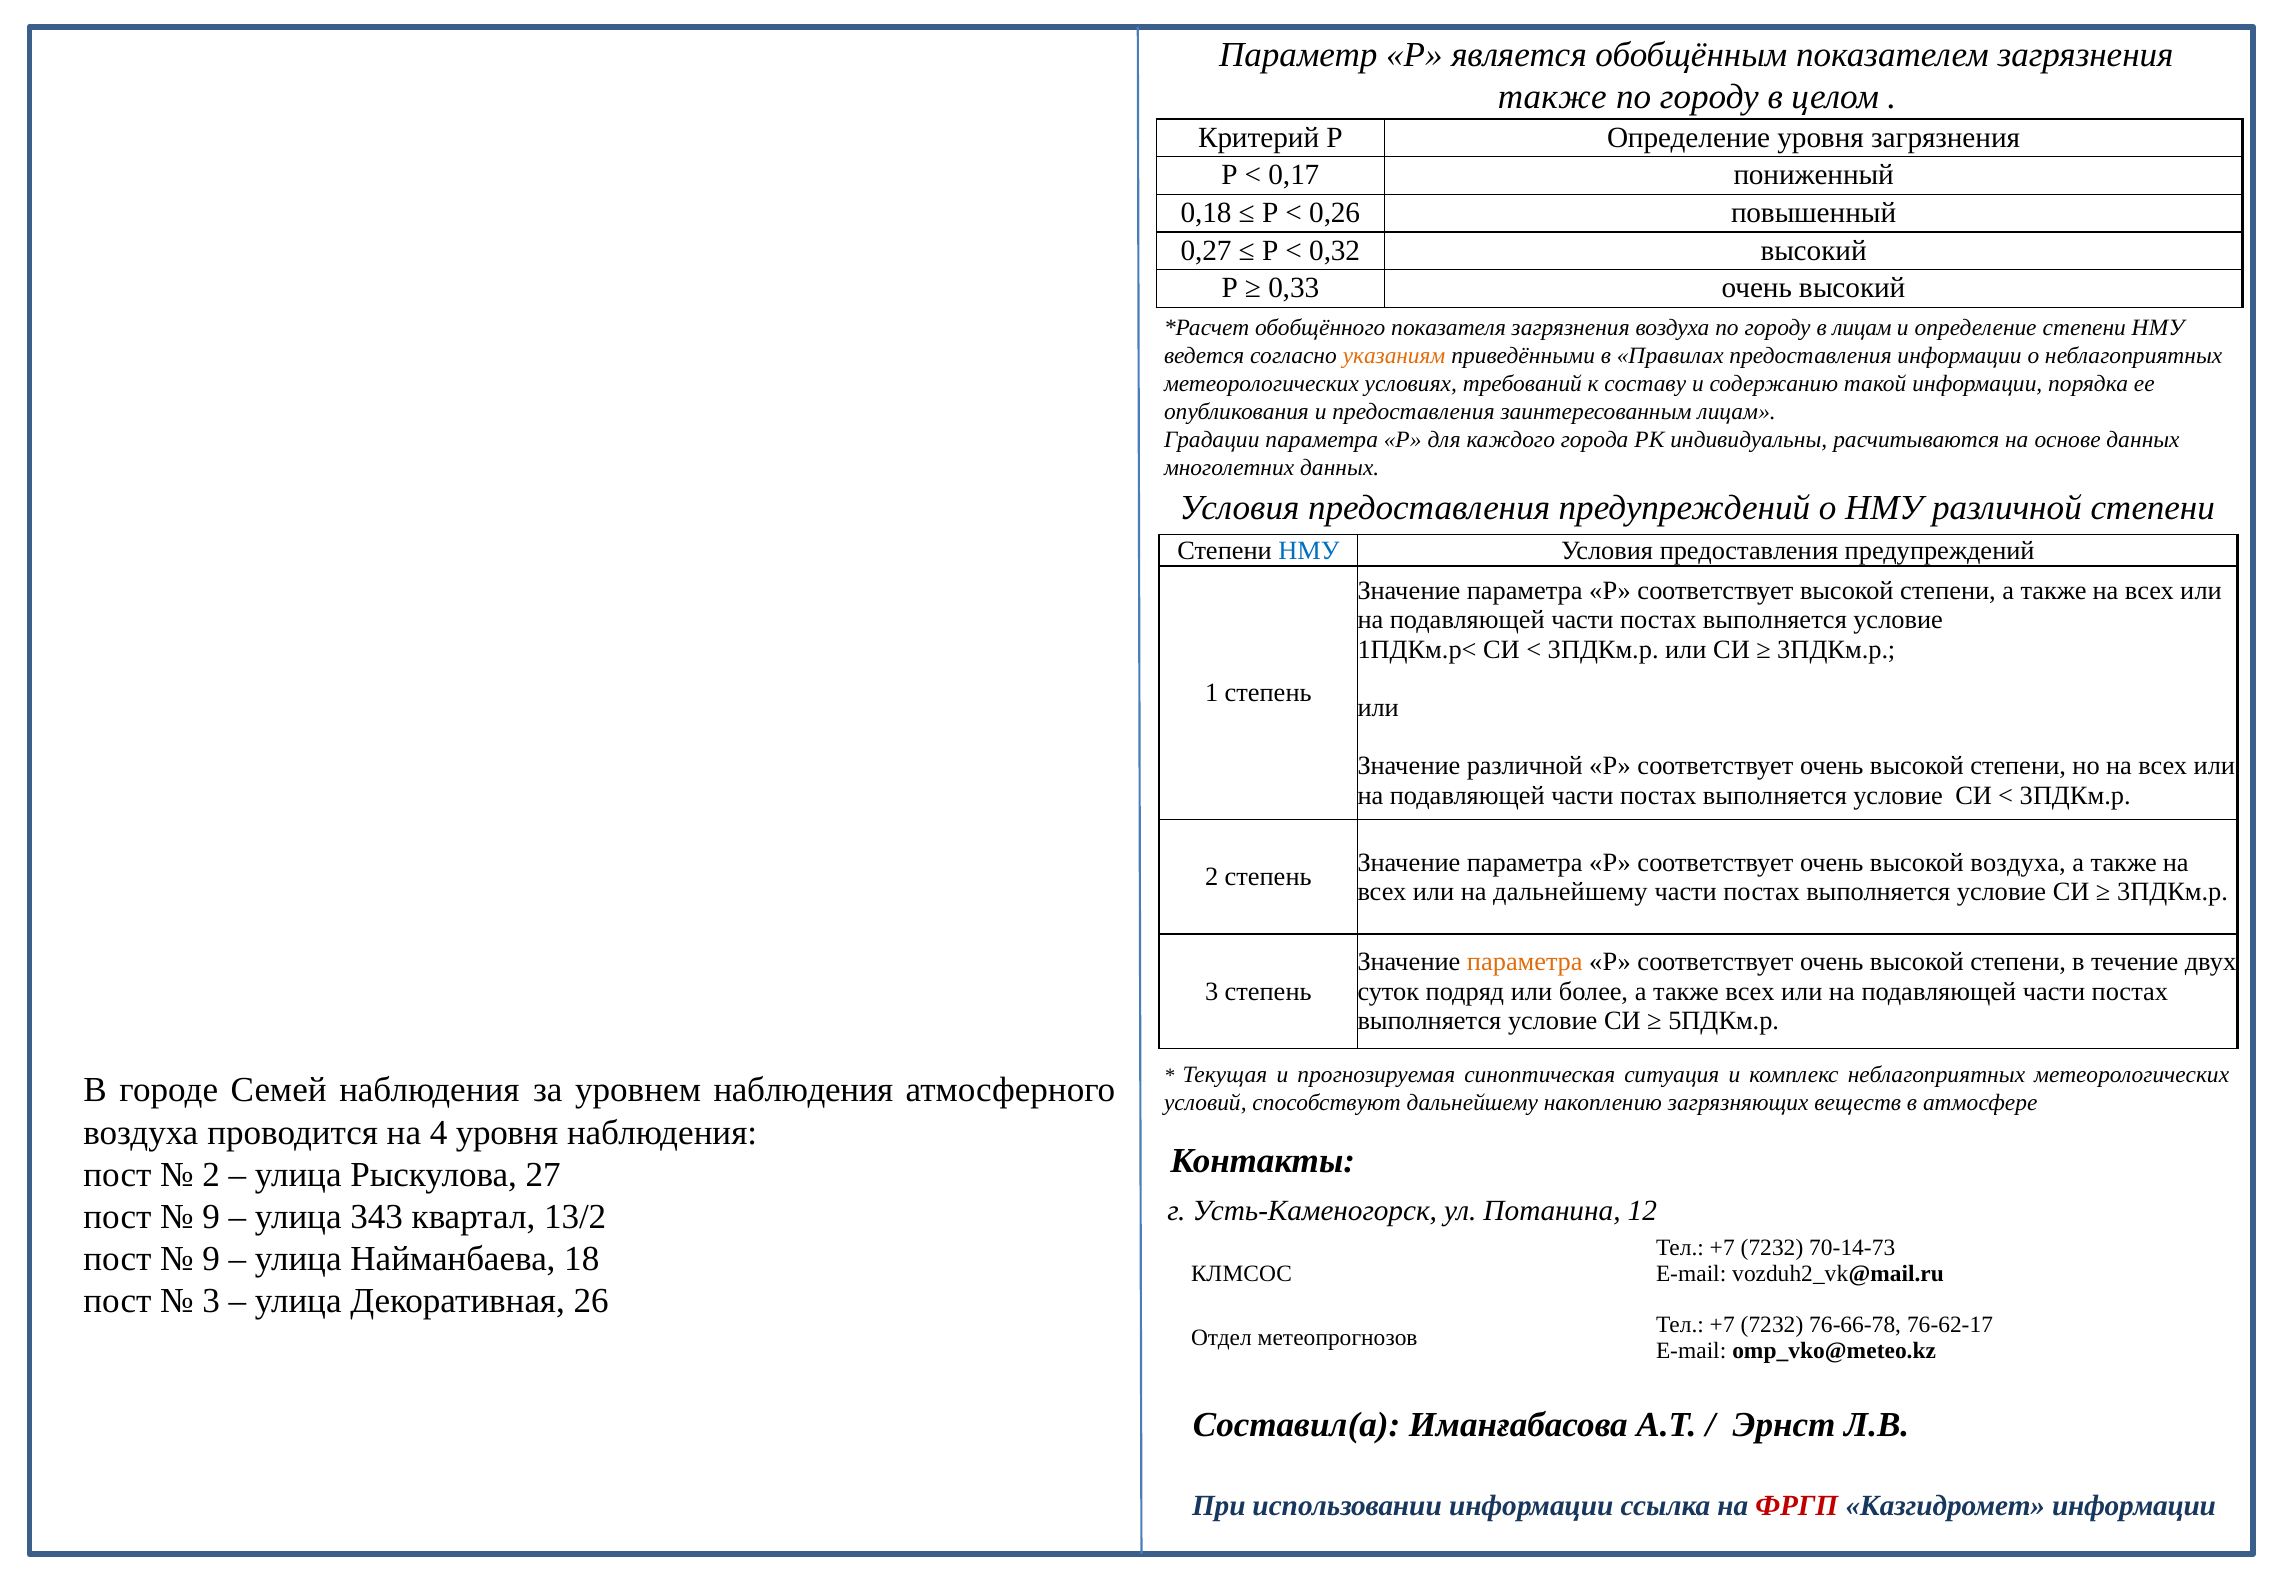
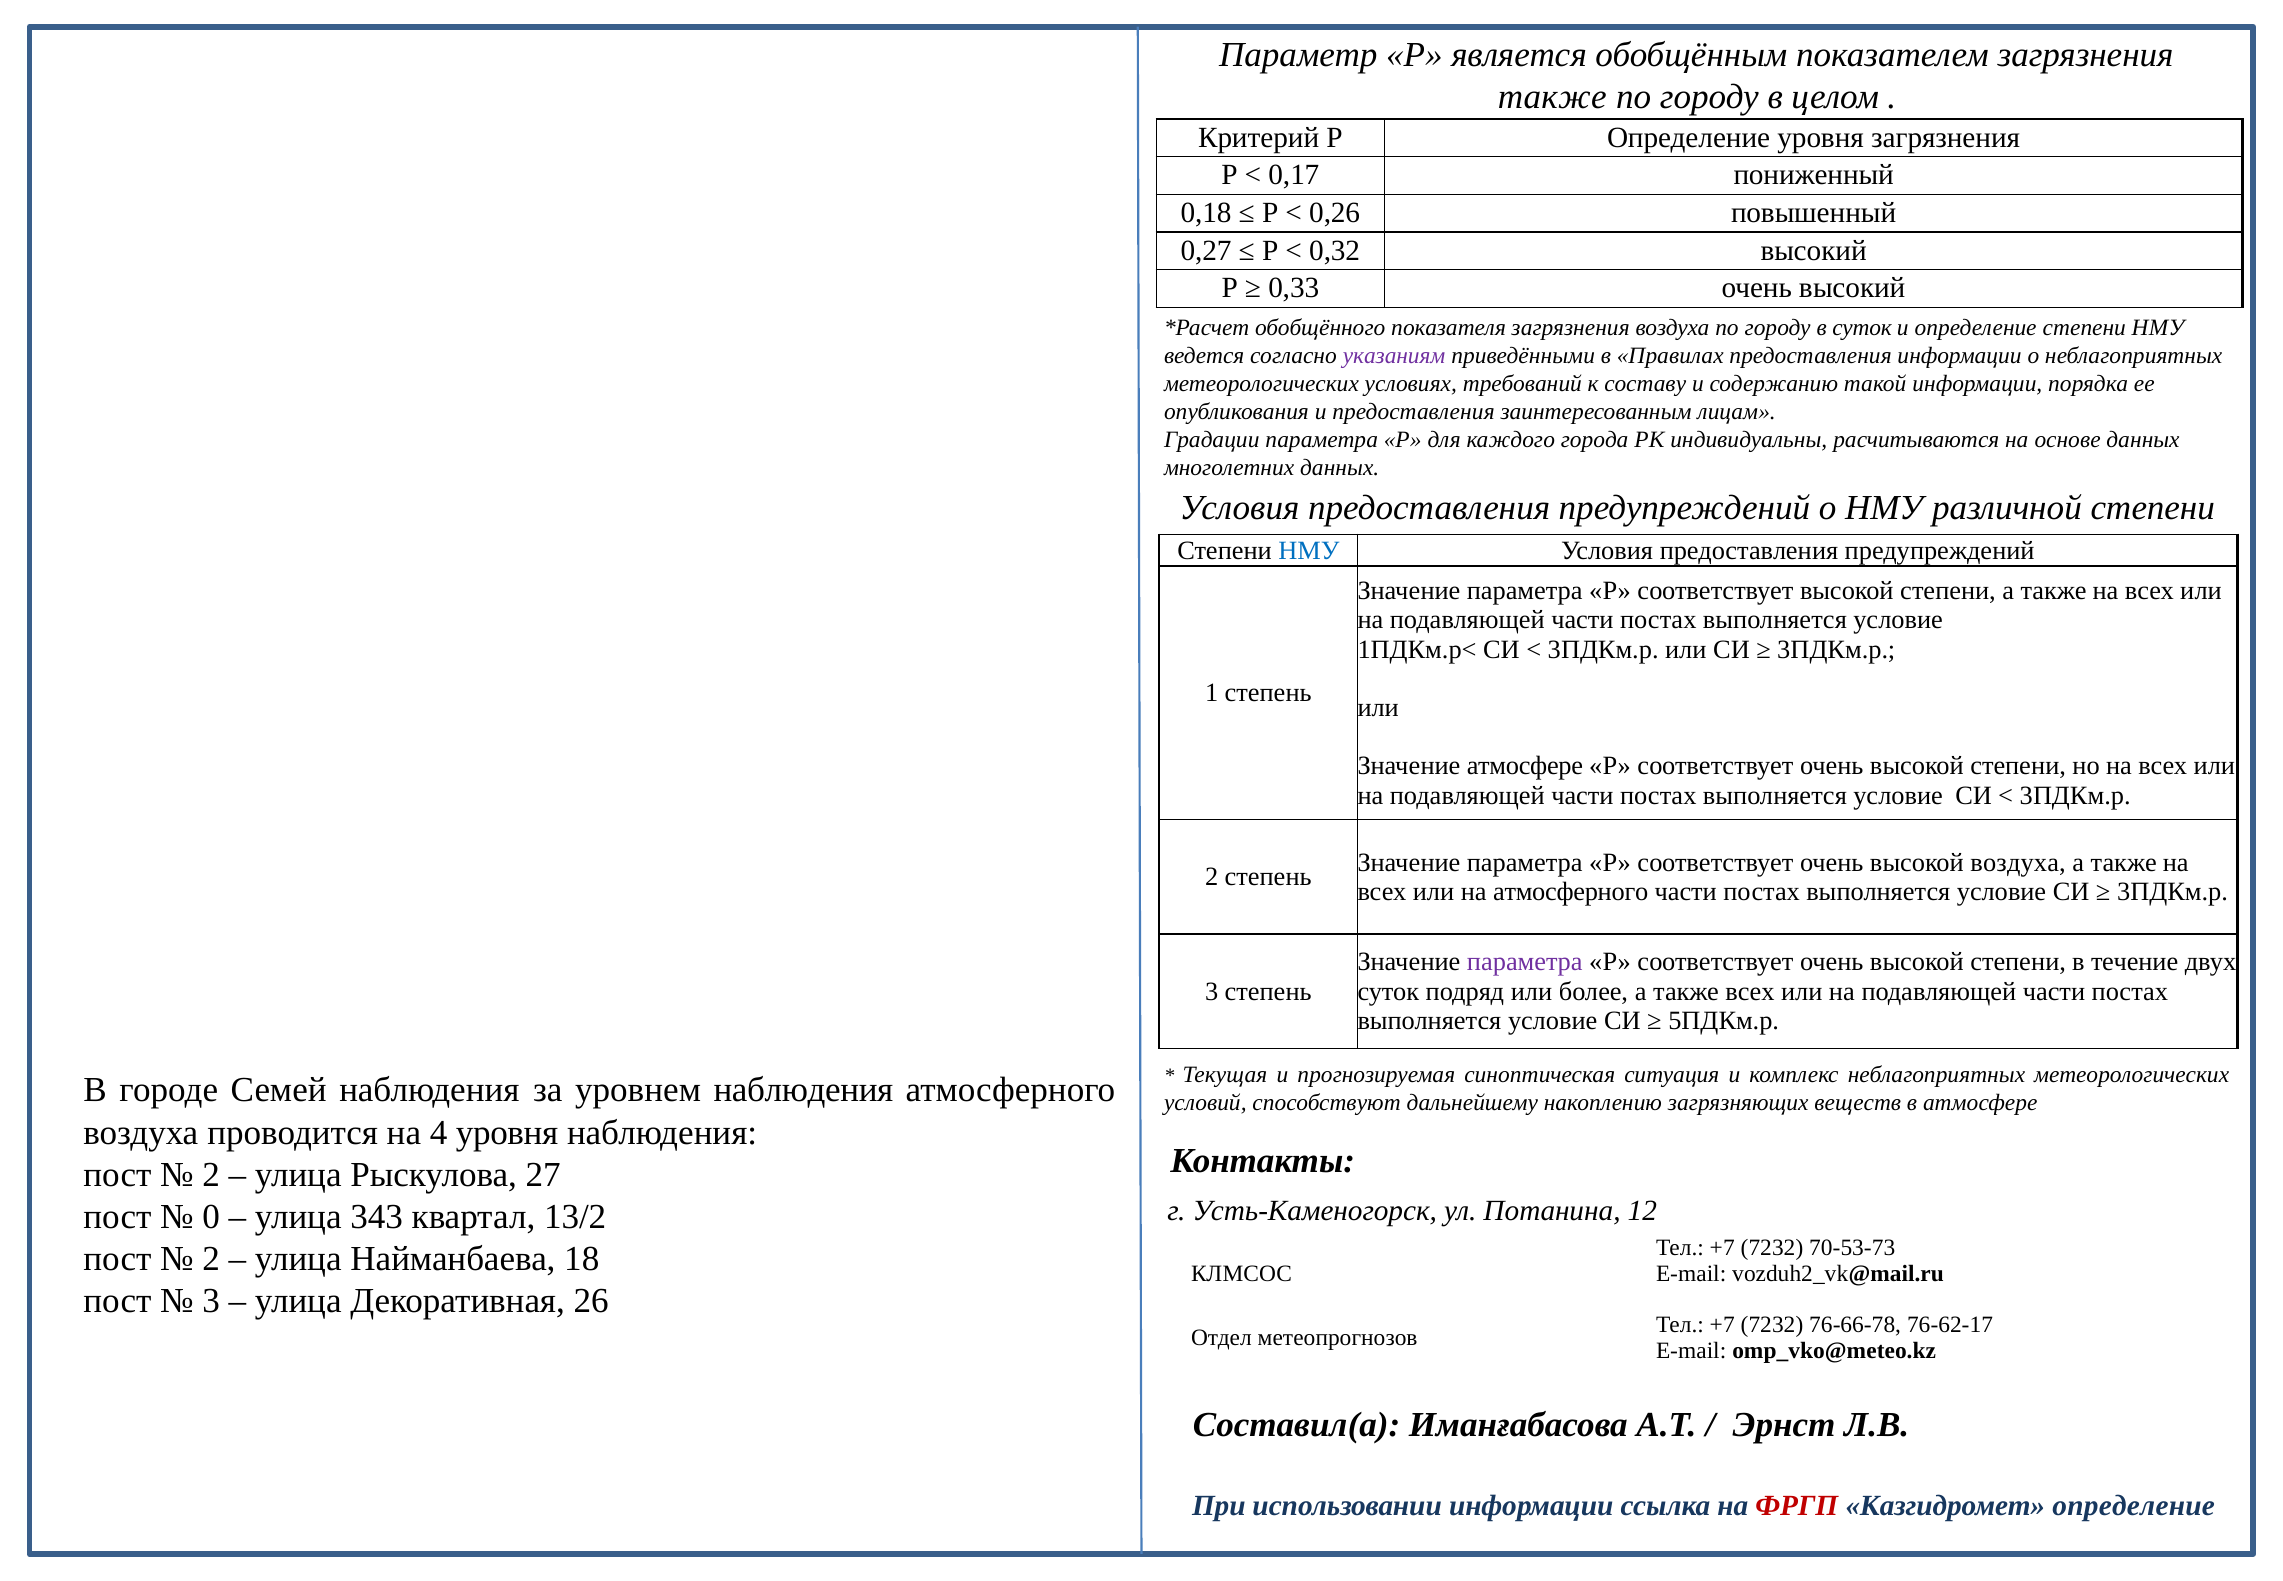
в лицам: лицам -> суток
указаниям colour: orange -> purple
Значение различной: различной -> атмосфере
на дальнейшему: дальнейшему -> атмосферного
параметра at (1525, 962) colour: orange -> purple
9 at (211, 1216): 9 -> 0
70-14-73: 70-14-73 -> 70-53-73
9 at (211, 1259): 9 -> 2
Казгидромет информации: информации -> определение
